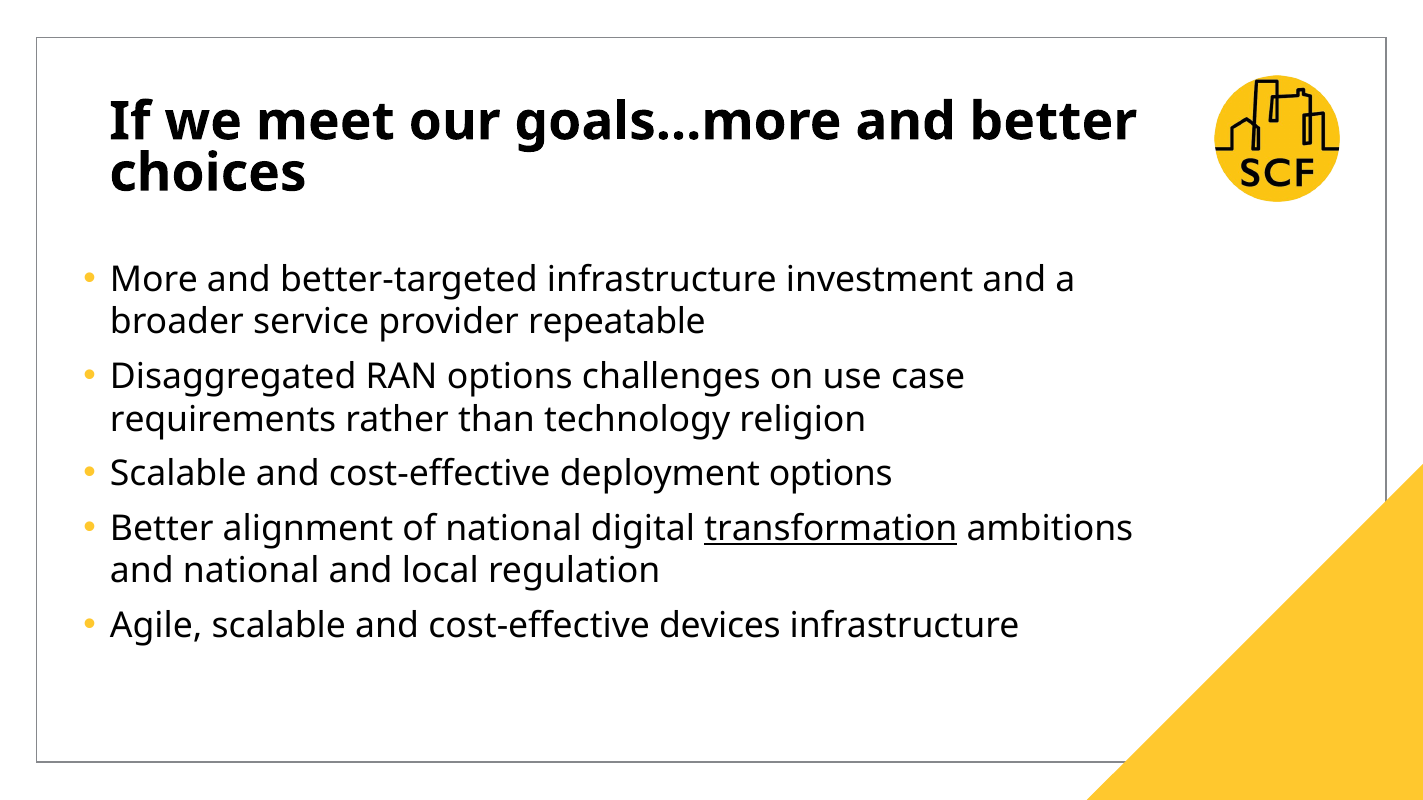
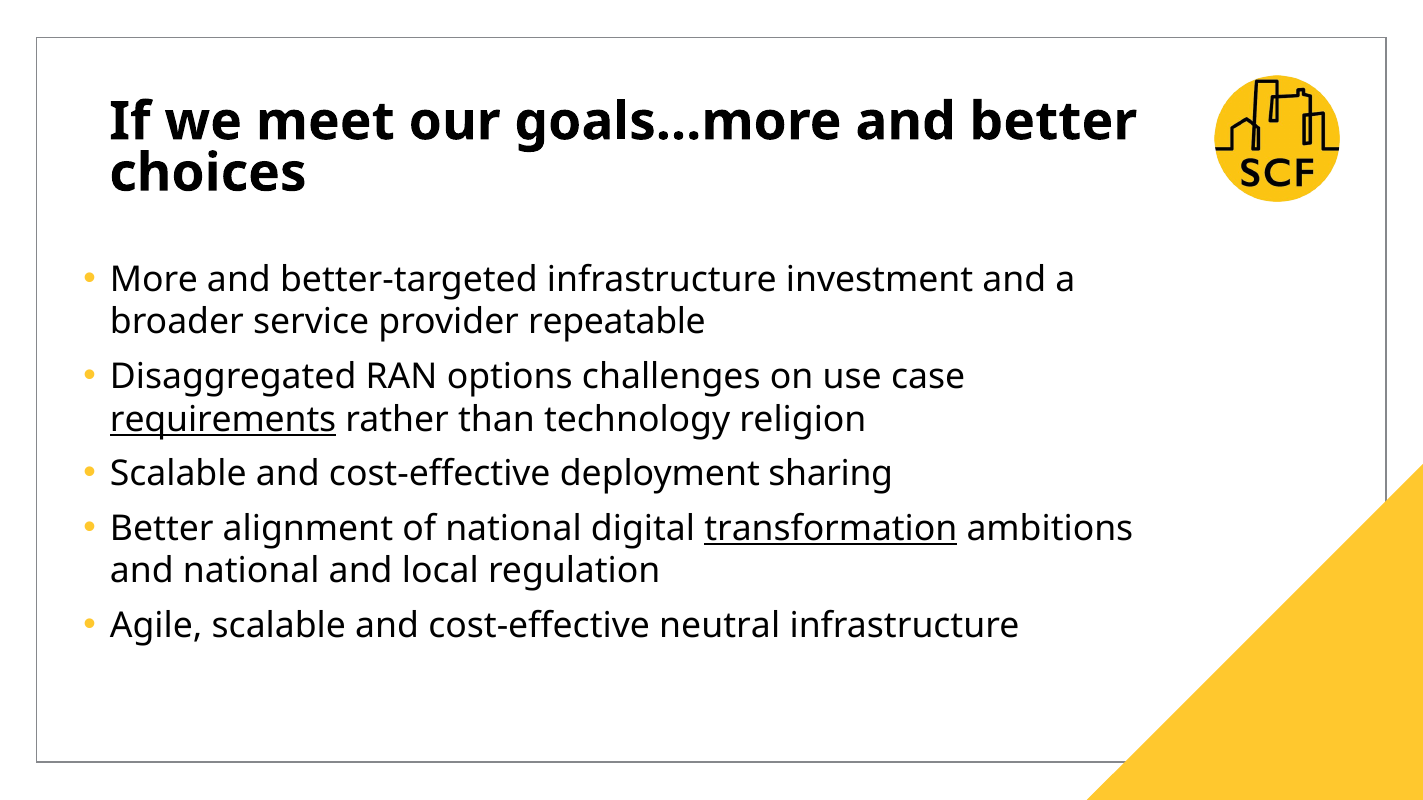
requirements underline: none -> present
deployment options: options -> sharing
devices: devices -> neutral
